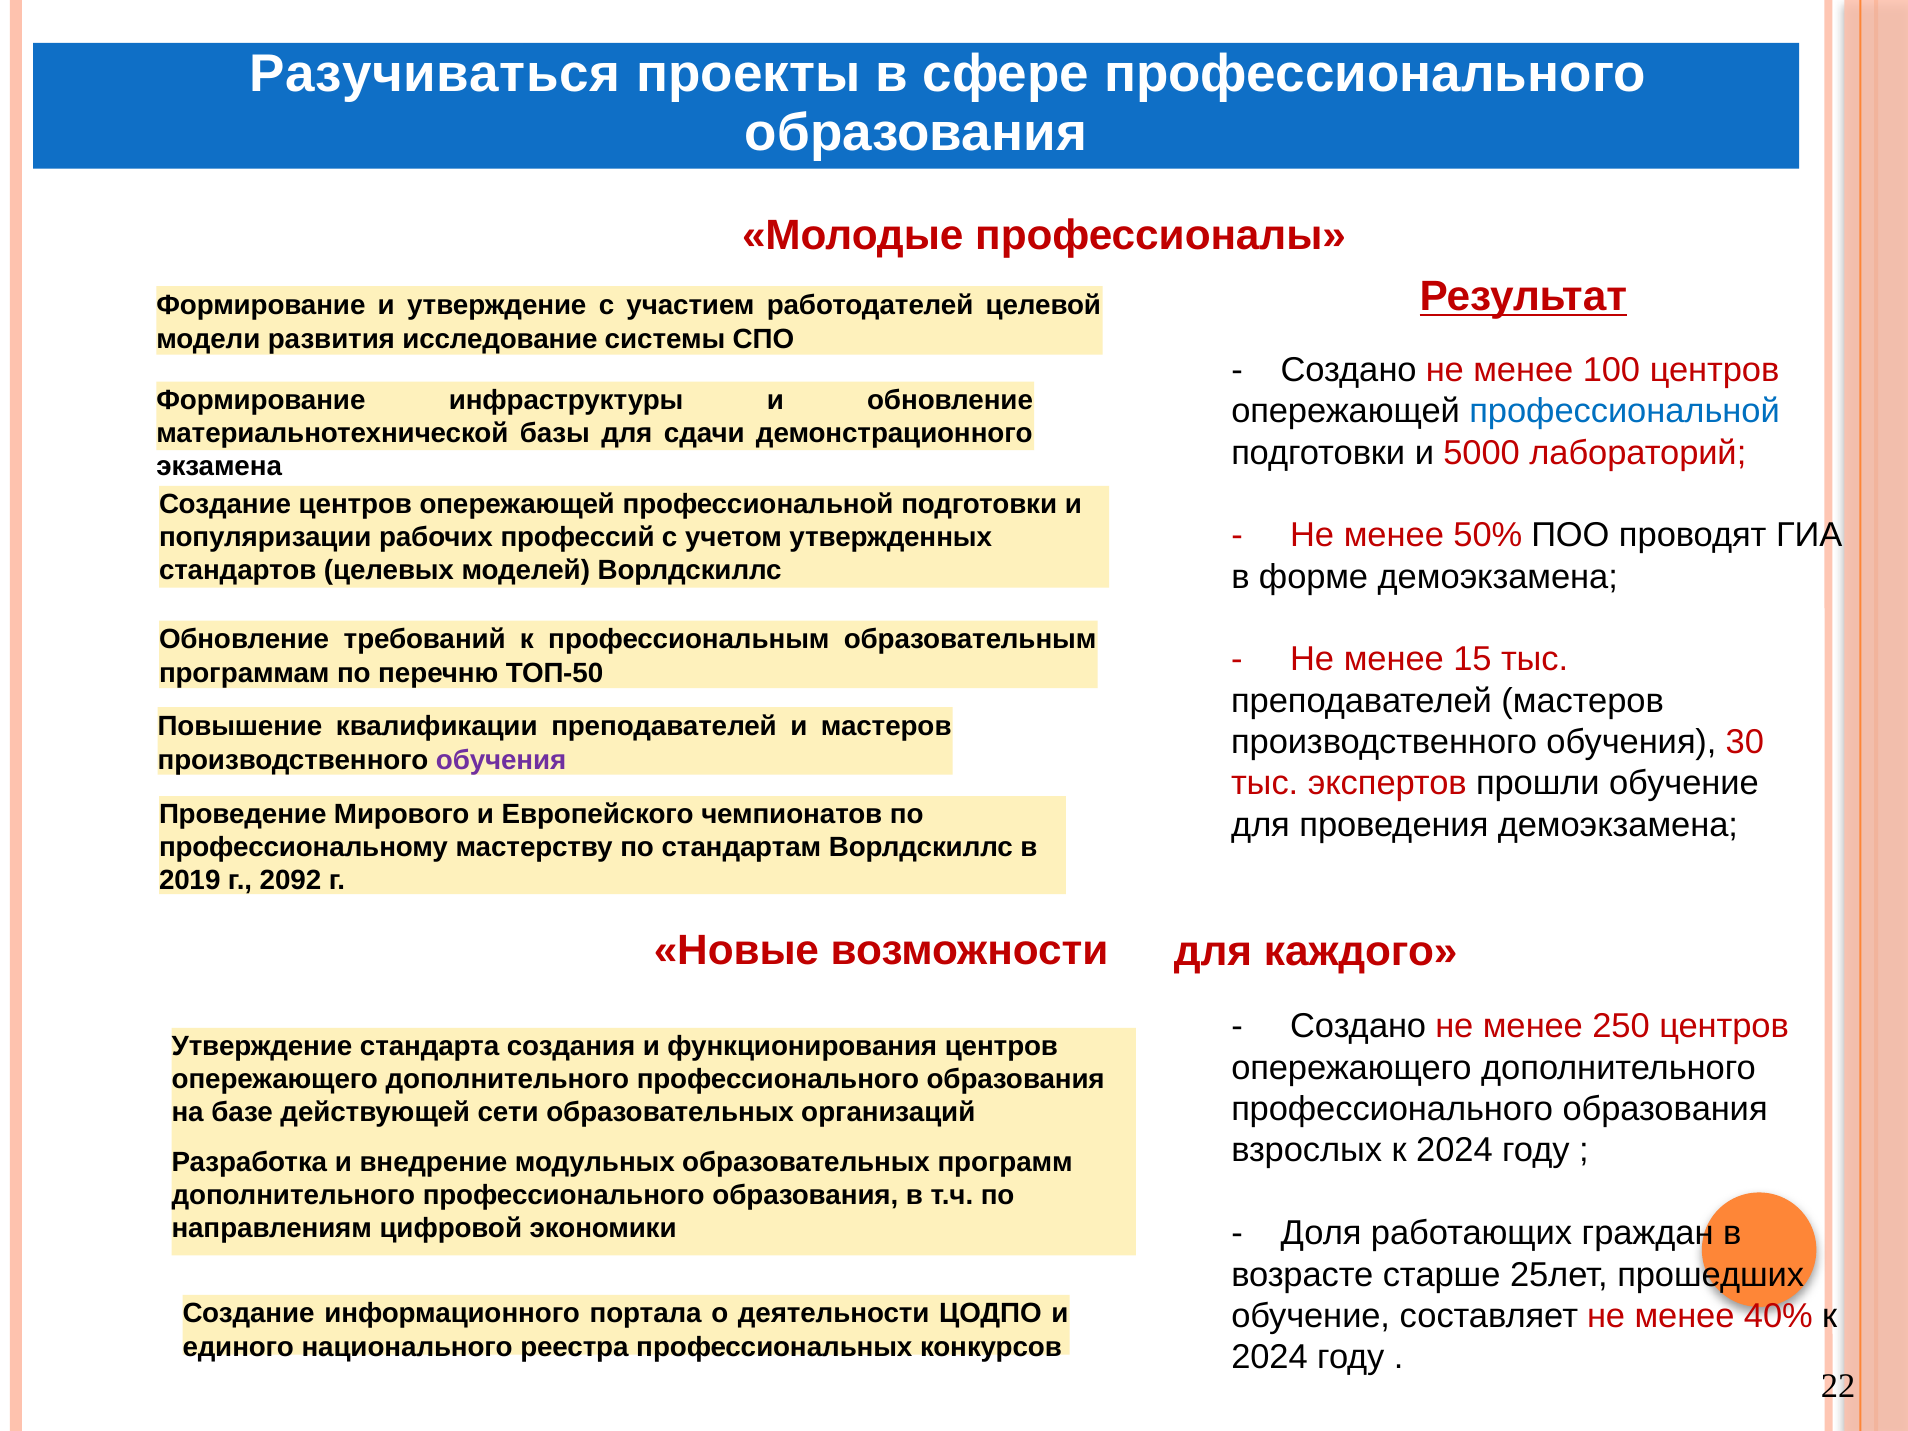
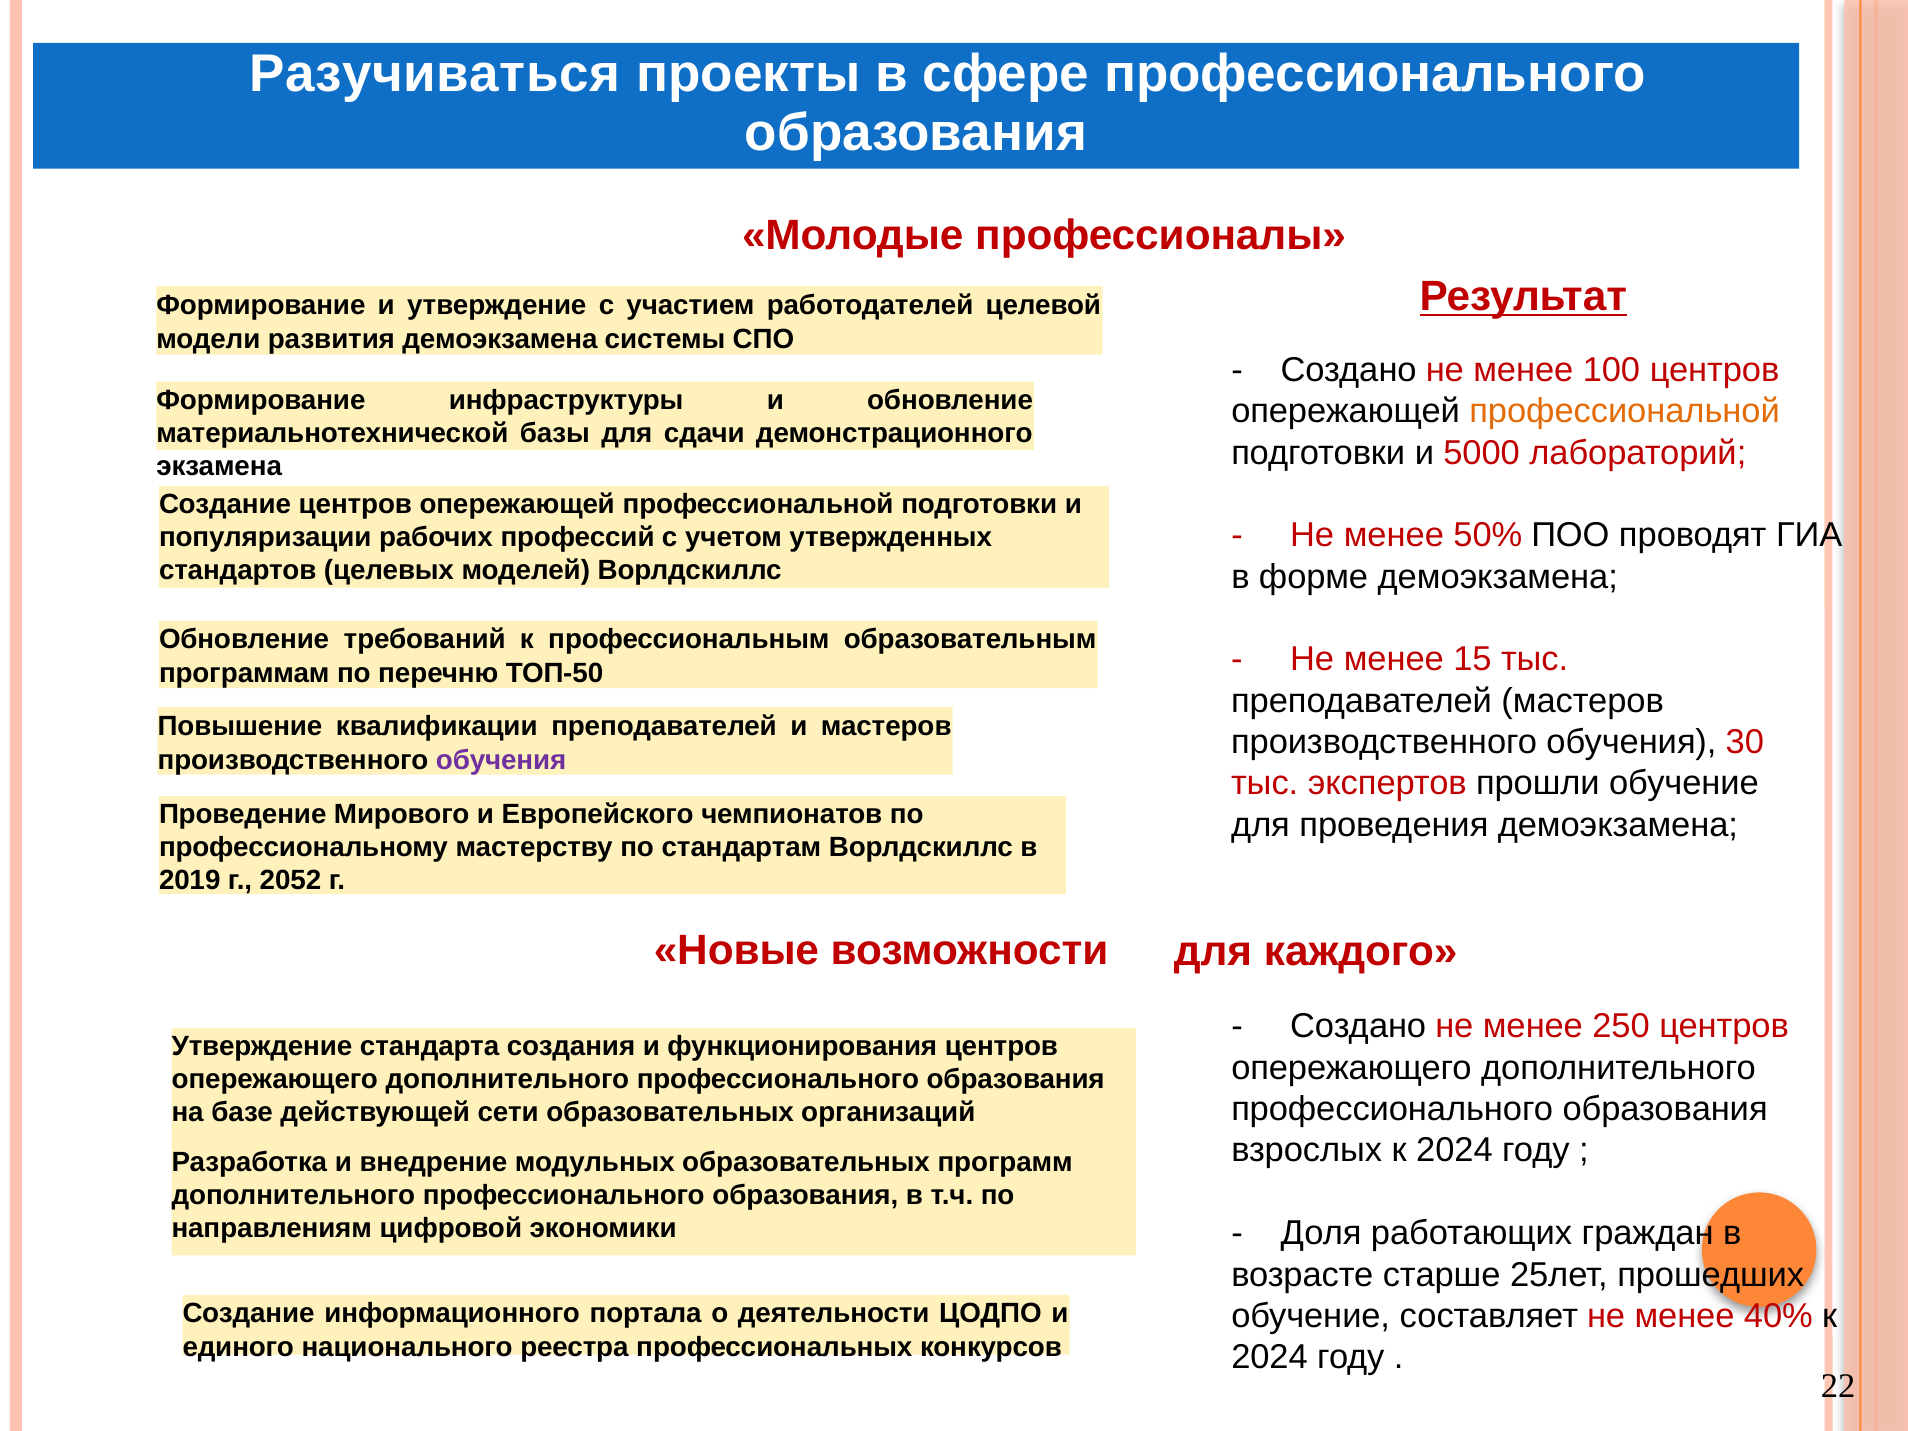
развития исследование: исследование -> демоэкзамена
профессиональной at (1625, 412) colour: blue -> orange
2092: 2092 -> 2052
